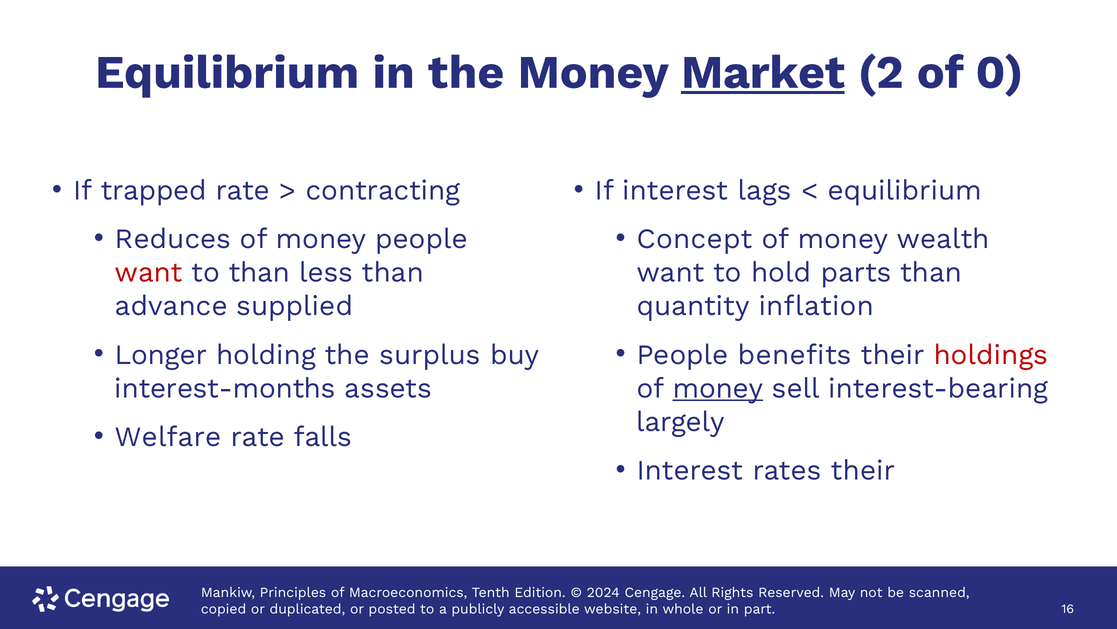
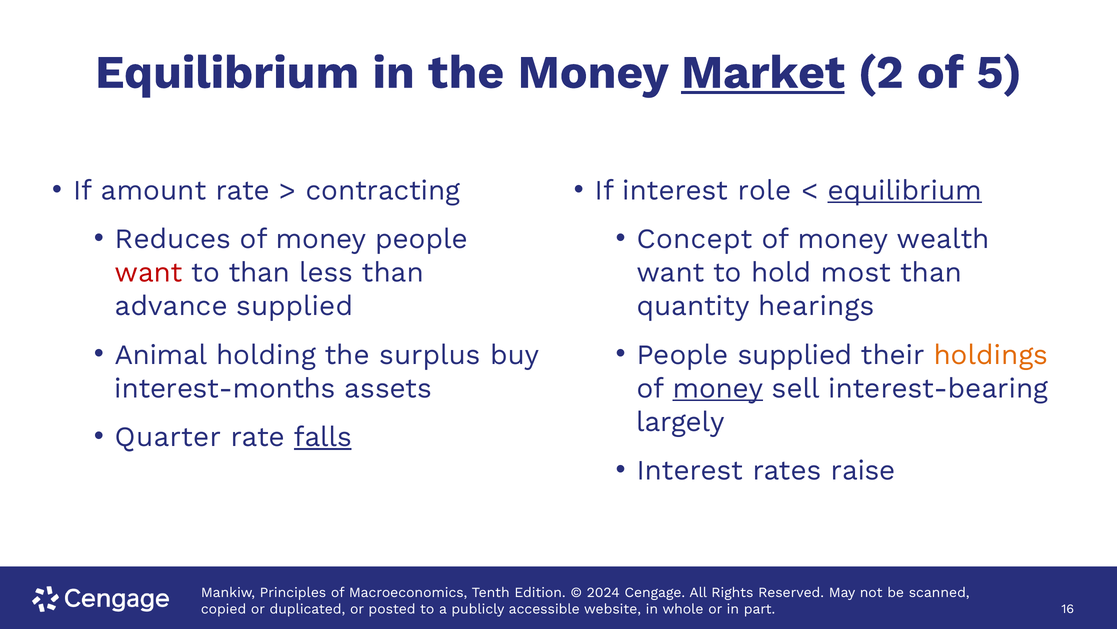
0: 0 -> 5
trapped: trapped -> amount
lags: lags -> role
equilibrium at (905, 190) underline: none -> present
parts: parts -> most
inflation: inflation -> hearings
Longer: Longer -> Animal
People benefits: benefits -> supplied
holdings colour: red -> orange
Welfare: Welfare -> Quarter
falls underline: none -> present
rates their: their -> raise
